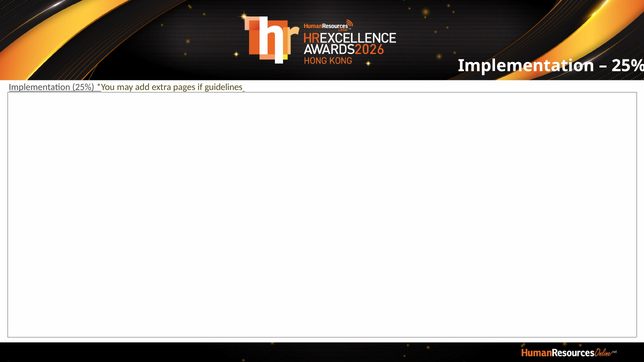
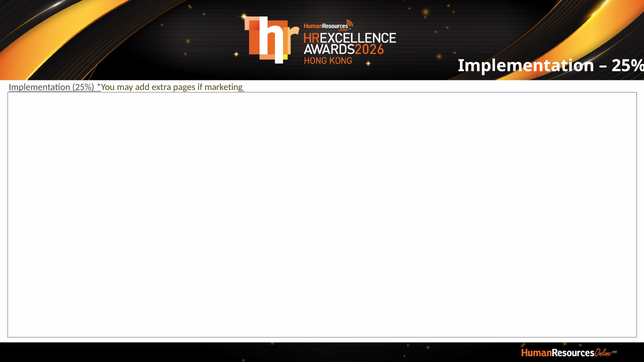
guidelines: guidelines -> marketing
